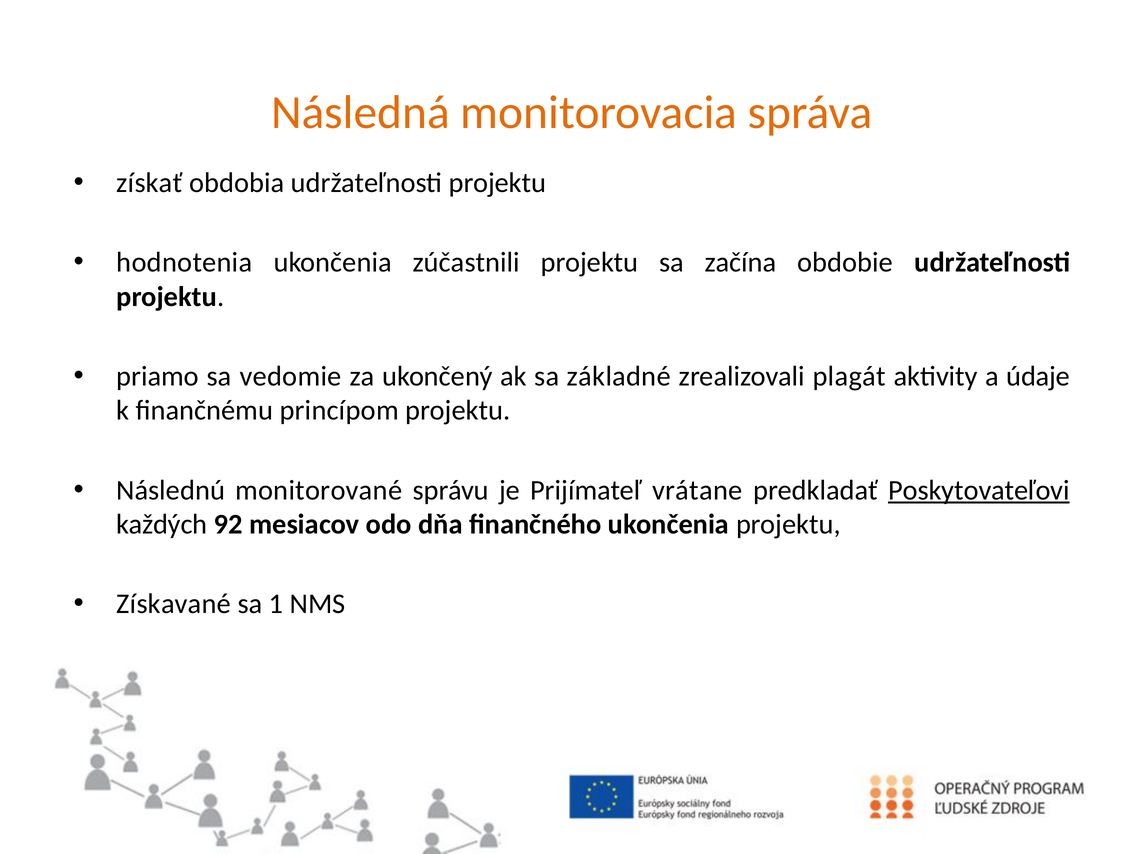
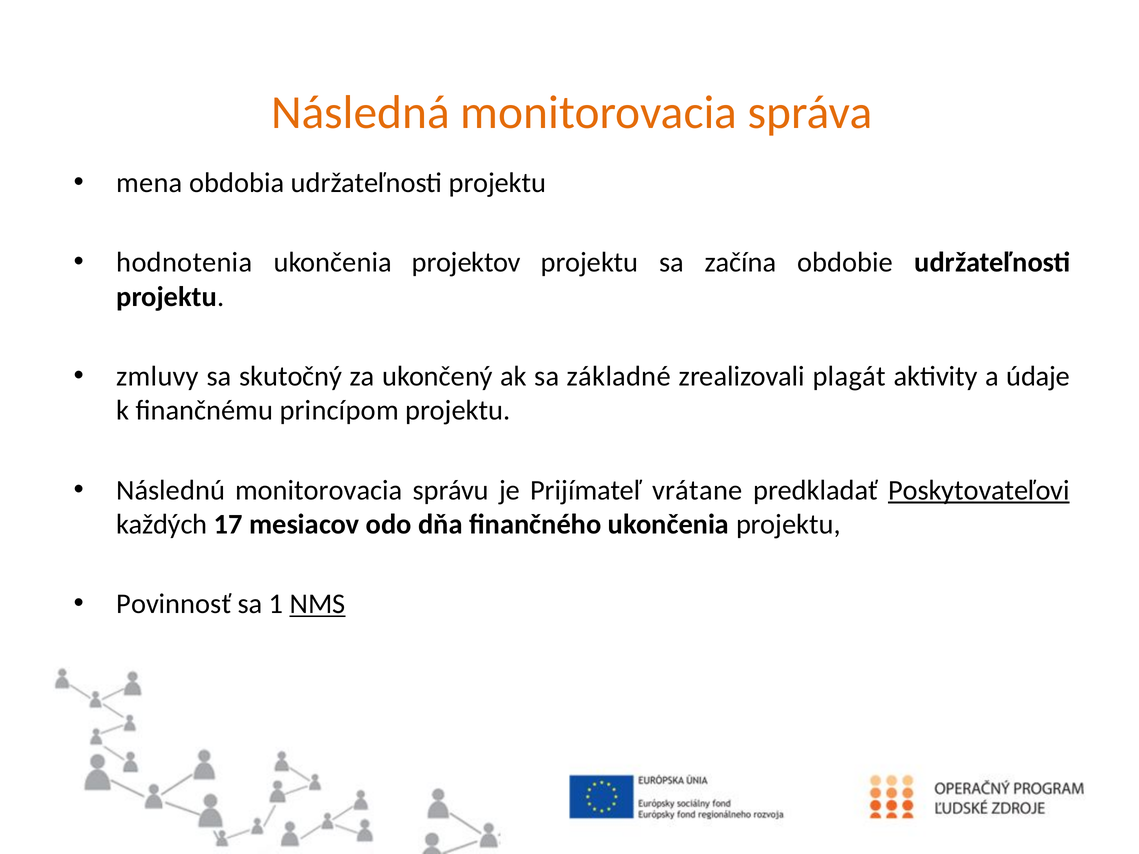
získať: získať -> mena
zúčastnili: zúčastnili -> projektov
priamo: priamo -> zmluvy
vedomie: vedomie -> skutočný
Následnú monitorované: monitorované -> monitorovacia
92: 92 -> 17
Získavané: Získavané -> Povinnosť
NMS underline: none -> present
